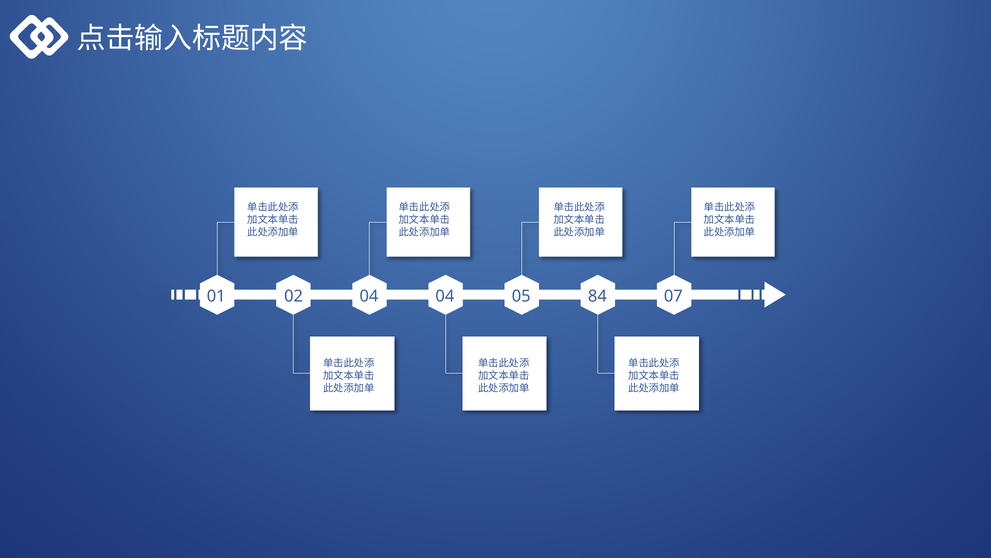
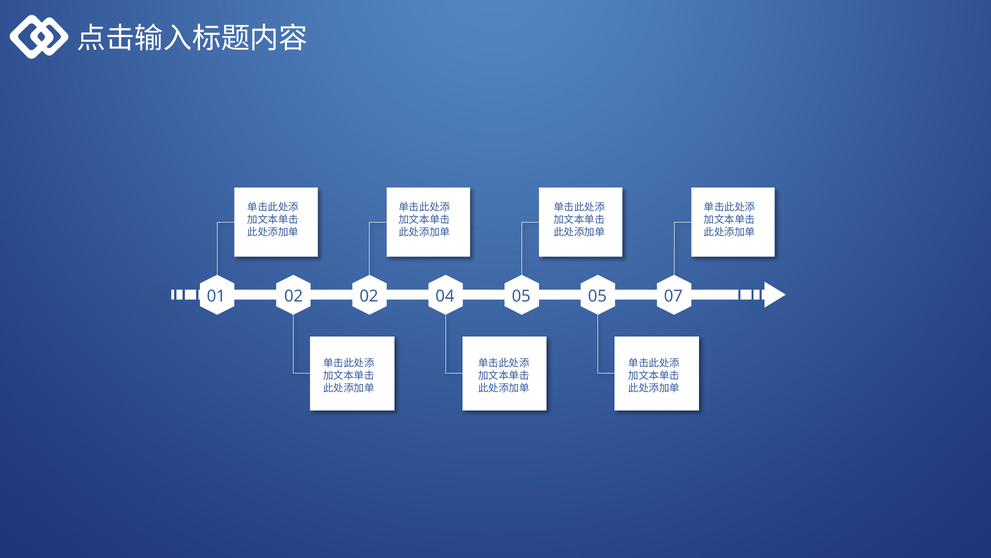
02 04: 04 -> 02
05 84: 84 -> 05
